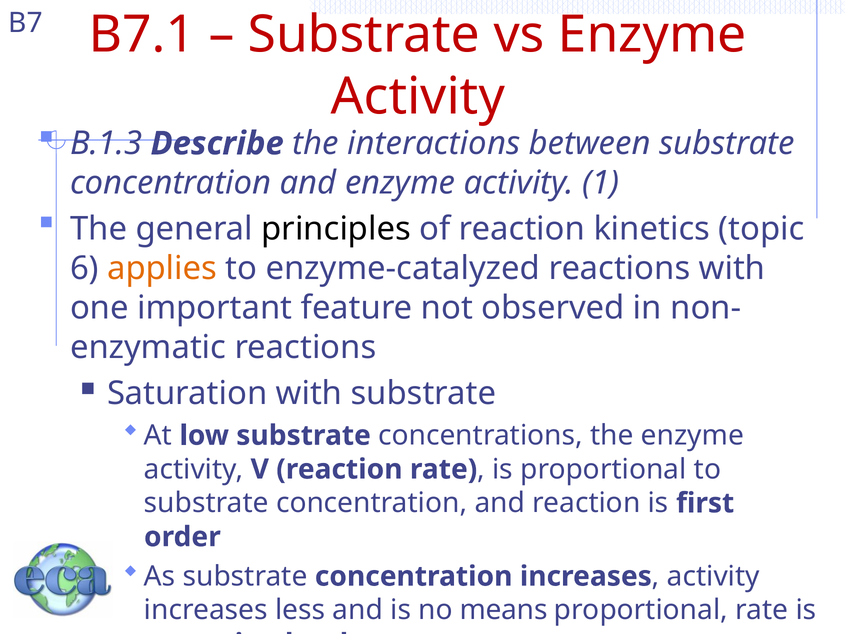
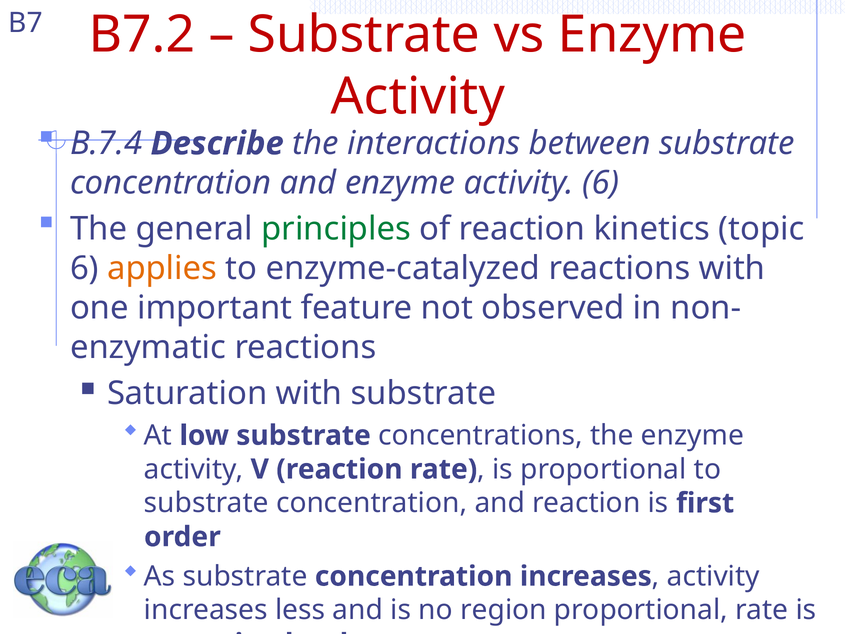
B7.1: B7.1 -> B7.2
B.1.3: B.1.3 -> B.7.4
activity 1: 1 -> 6
principles colour: black -> green
means: means -> region
